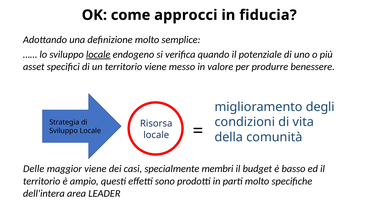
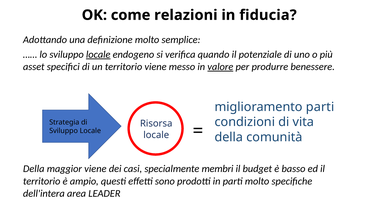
approcci: approcci -> relazioni
valore underline: none -> present
miglioramento degli: degli -> parti
Delle at (34, 169): Delle -> Della
